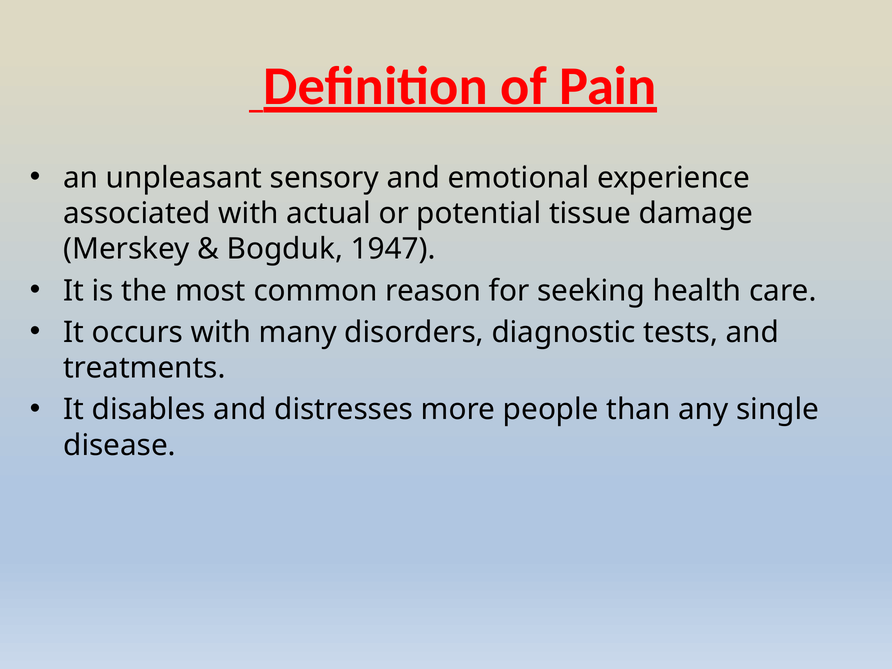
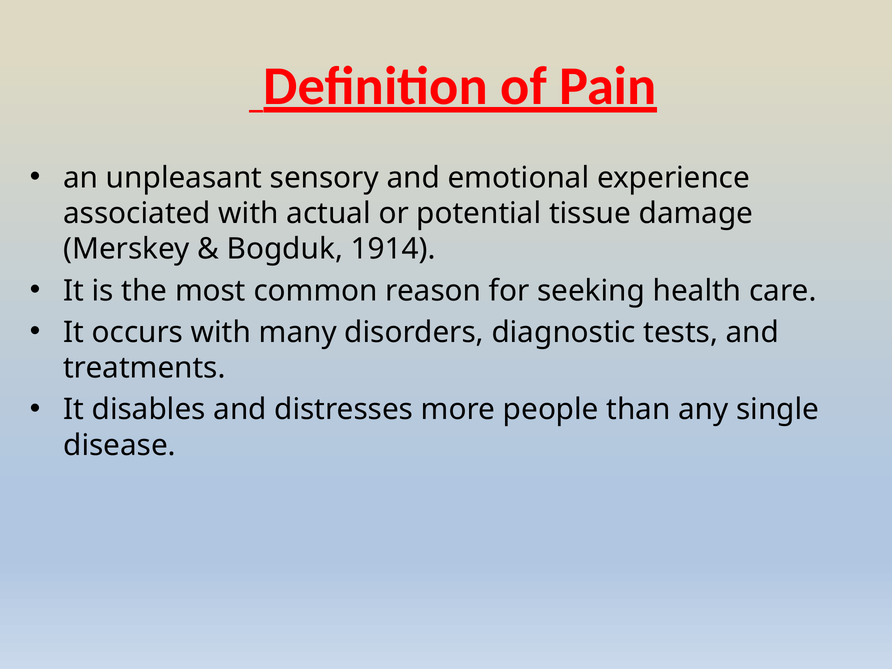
1947: 1947 -> 1914
